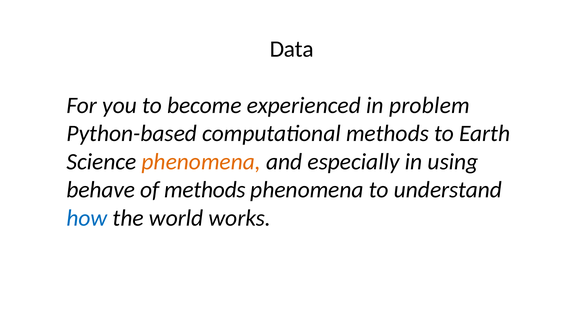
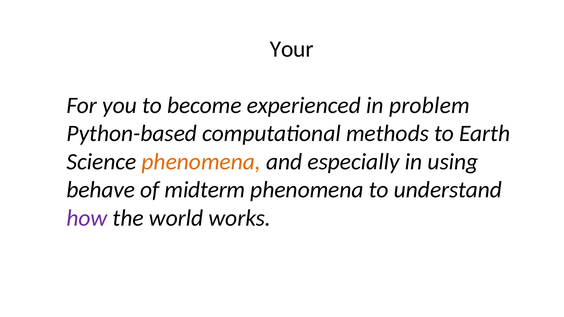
Data: Data -> Your
of methods: methods -> midterm
how colour: blue -> purple
